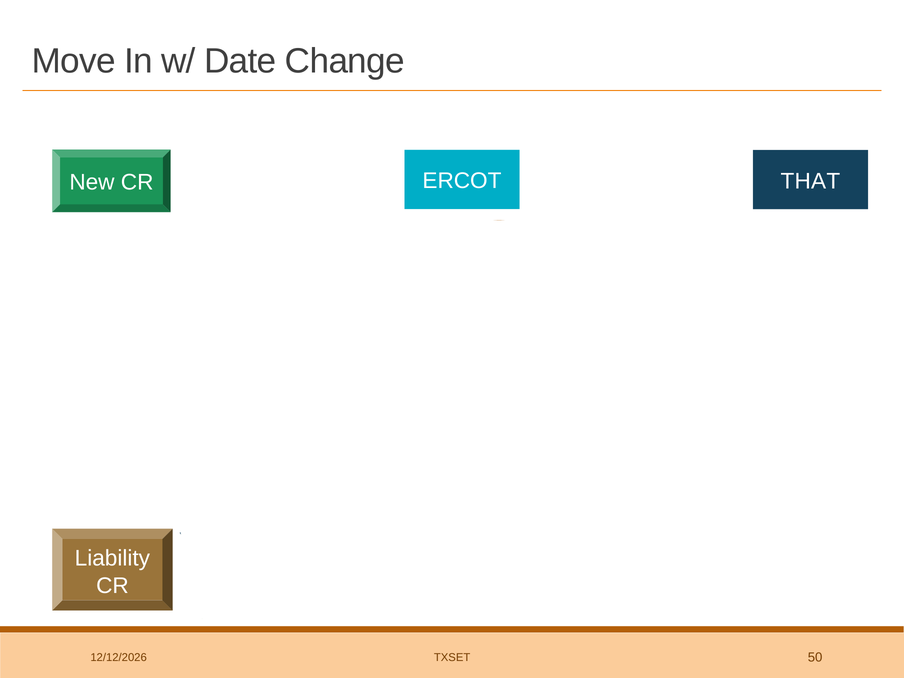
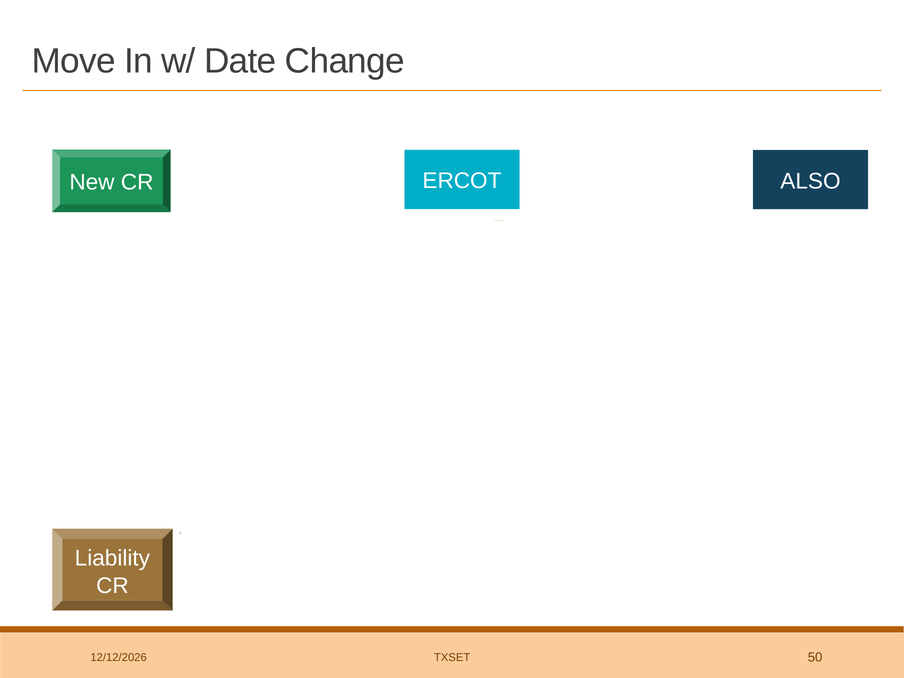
THAT: THAT -> ALSO
